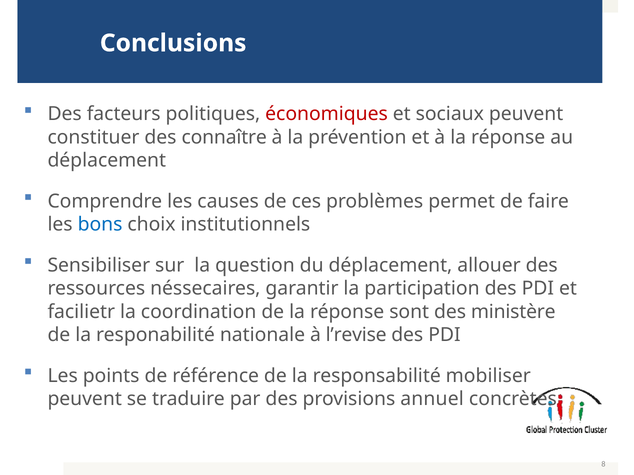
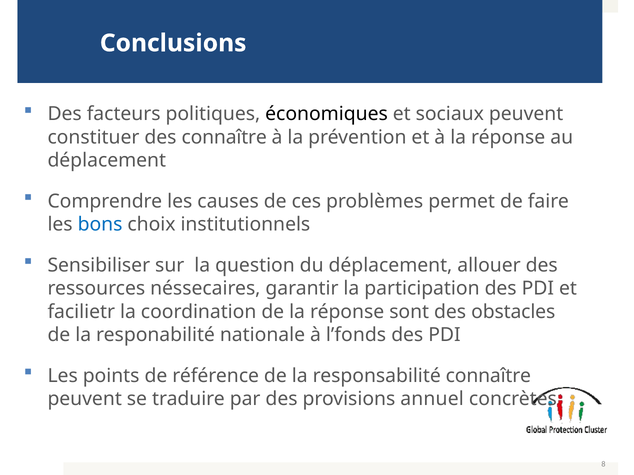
économiques colour: red -> black
ministère: ministère -> obstacles
l’revise: l’revise -> l’fonds
responsabilité mobiliser: mobiliser -> connaître
